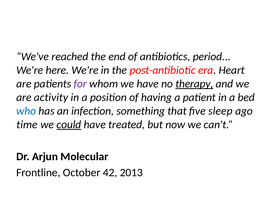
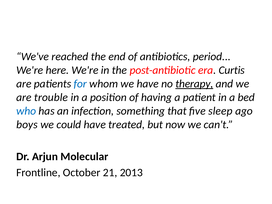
Heart: Heart -> Curtis
for colour: purple -> blue
activity: activity -> trouble
time: time -> boys
could underline: present -> none
42: 42 -> 21
